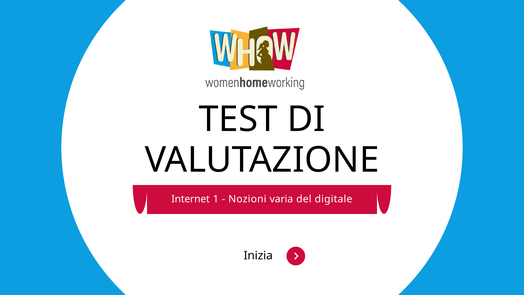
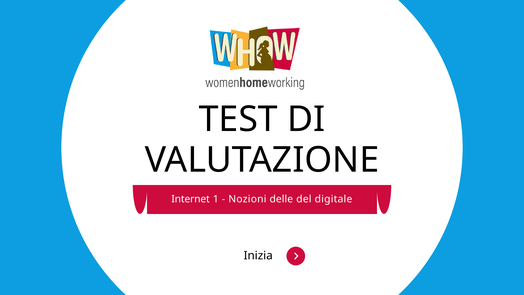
varia: varia -> delle
